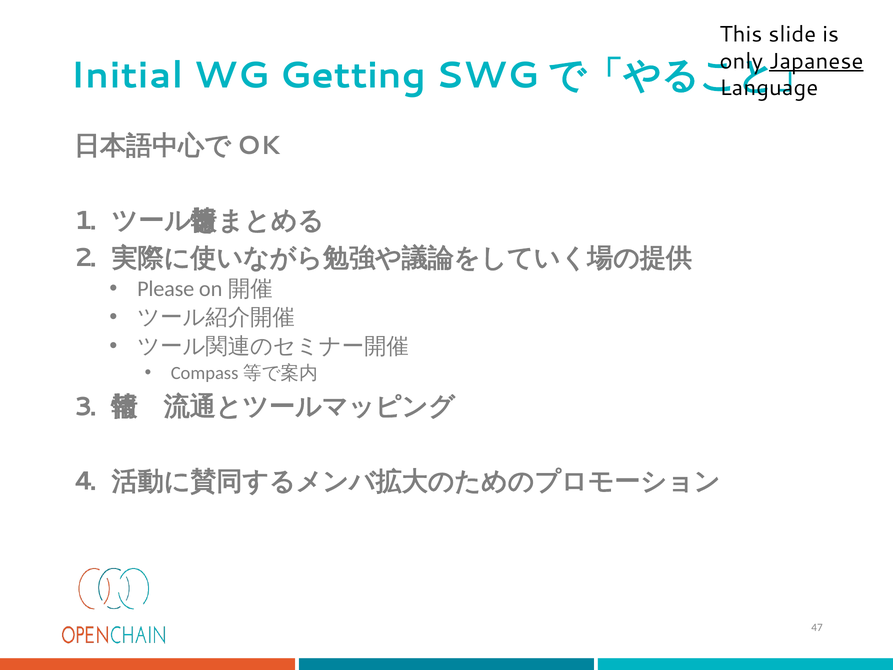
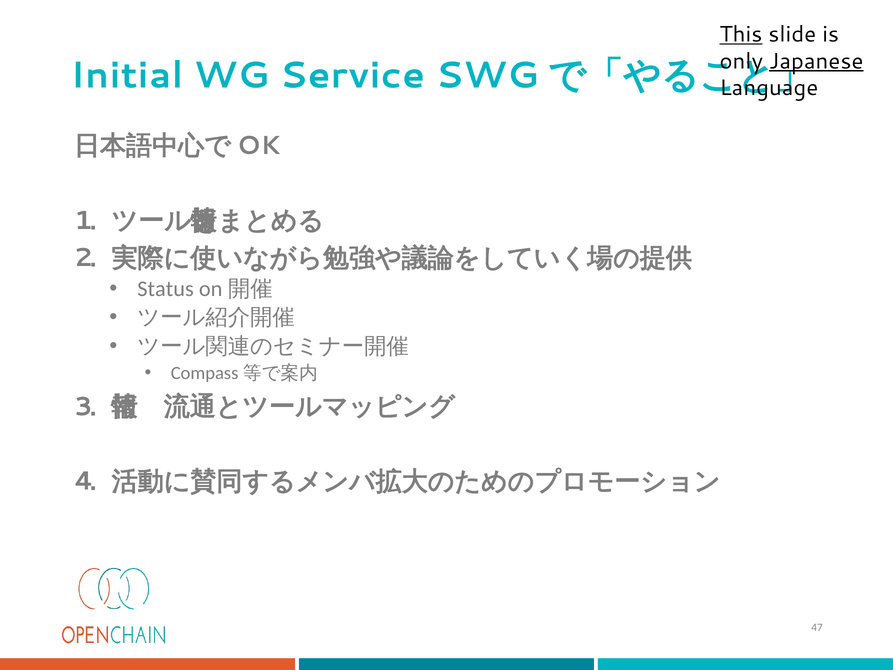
This underline: none -> present
Getting: Getting -> Service
Please: Please -> Status
